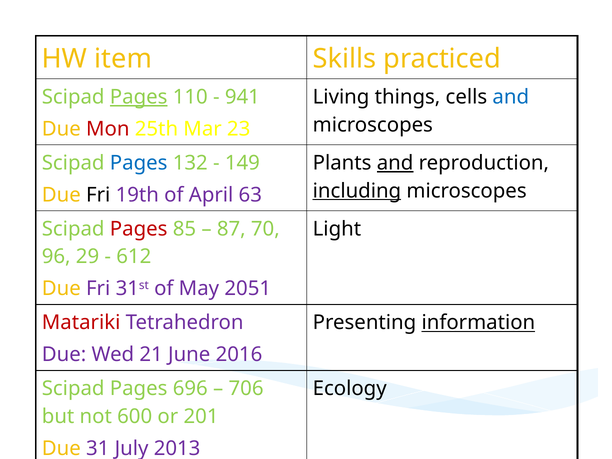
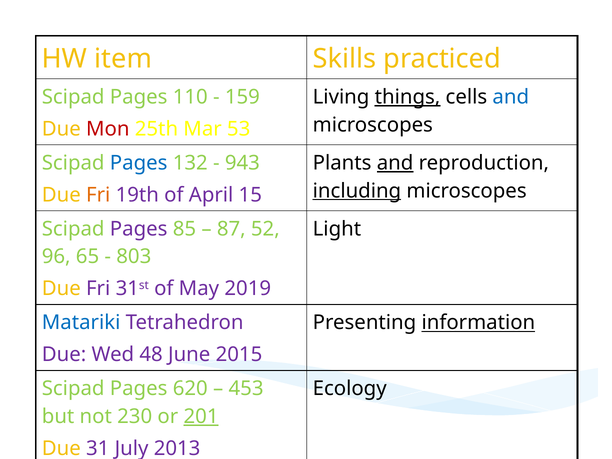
Pages at (139, 97) underline: present -> none
941: 941 -> 159
things underline: none -> present
23: 23 -> 53
149: 149 -> 943
Fri at (98, 195) colour: black -> orange
63: 63 -> 15
Pages at (139, 229) colour: red -> purple
70: 70 -> 52
29: 29 -> 65
612: 612 -> 803
2051: 2051 -> 2019
Matariki colour: red -> blue
21: 21 -> 48
2016: 2016 -> 2015
696: 696 -> 620
706: 706 -> 453
600: 600 -> 230
201 underline: none -> present
